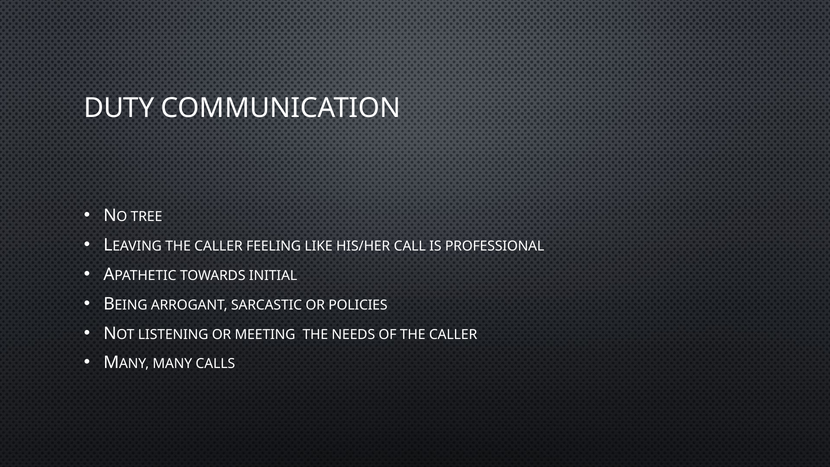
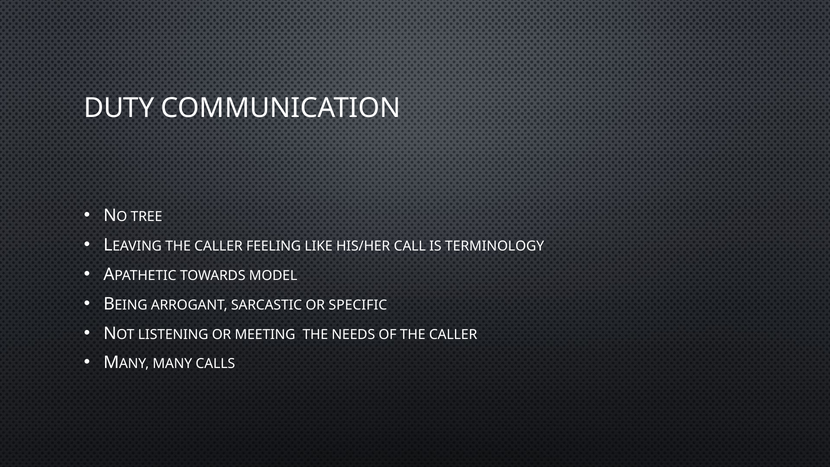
PROFESSIONAL: PROFESSIONAL -> TERMINOLOGY
INITIAL: INITIAL -> MODEL
POLICIES: POLICIES -> SPECIFIC
